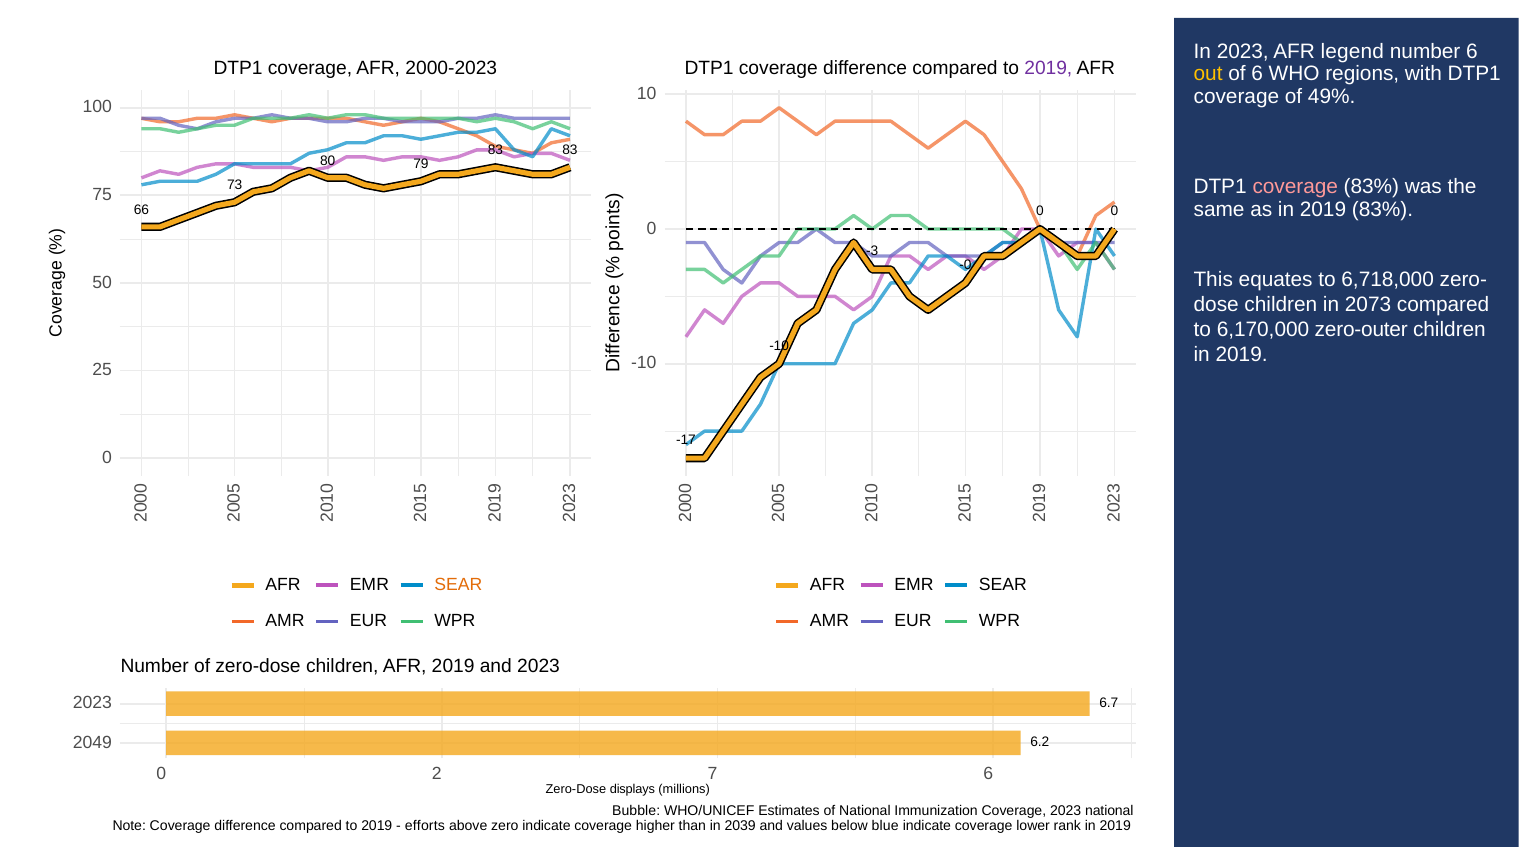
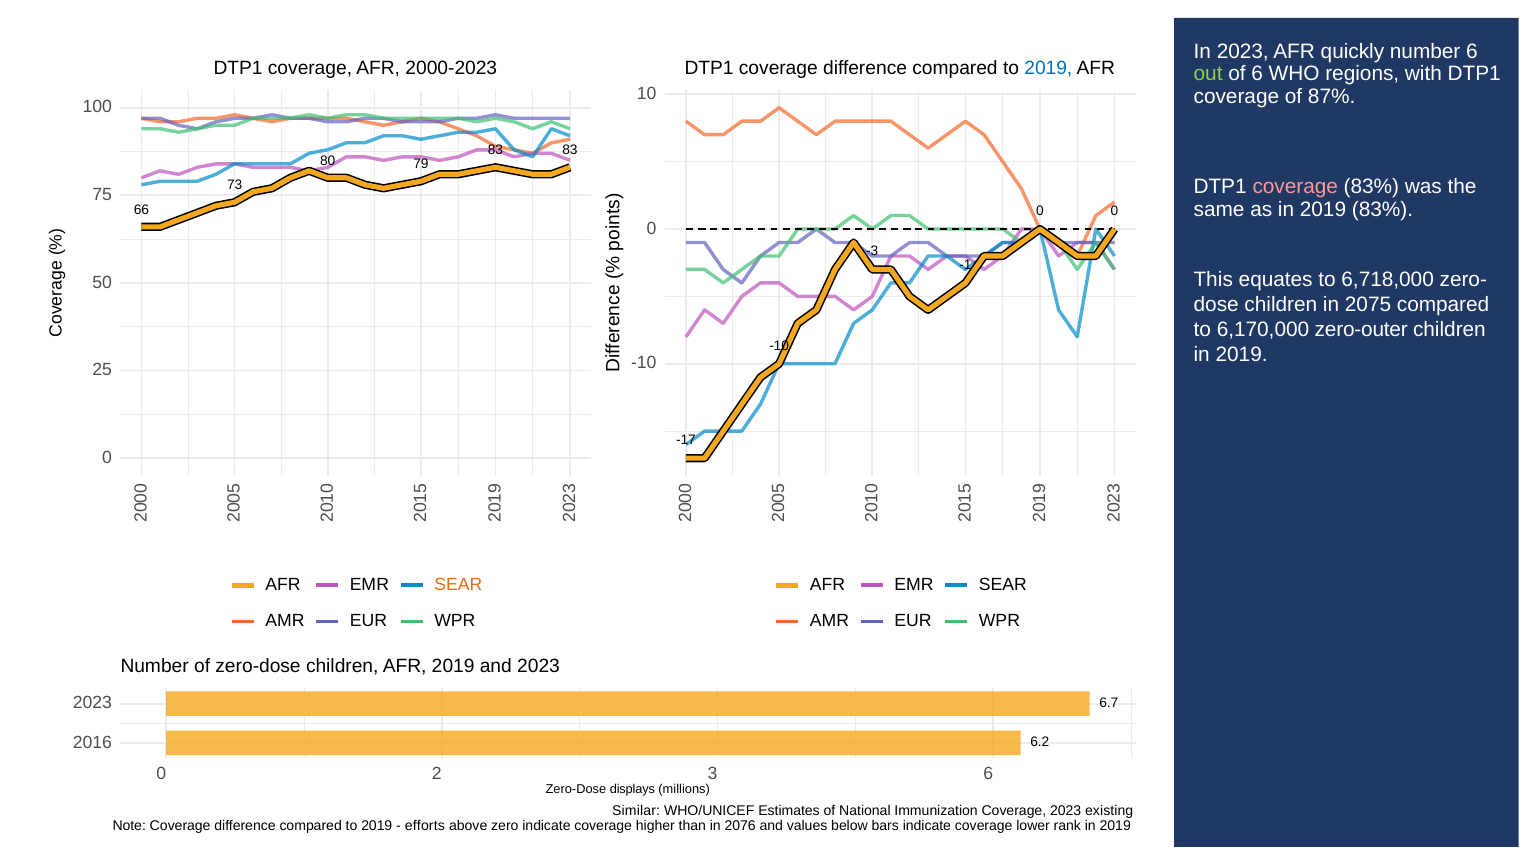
legend: legend -> quickly
2019 at (1048, 68) colour: purple -> blue
out colour: yellow -> light green
49%: 49% -> 87%
-0: -0 -> -1
2073: 2073 -> 2075
2049: 2049 -> 2016
7 at (713, 774): 7 -> 3
Bubble: Bubble -> Similar
2023 national: national -> existing
2039: 2039 -> 2076
blue: blue -> bars
